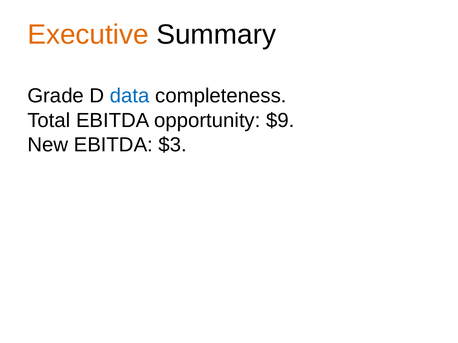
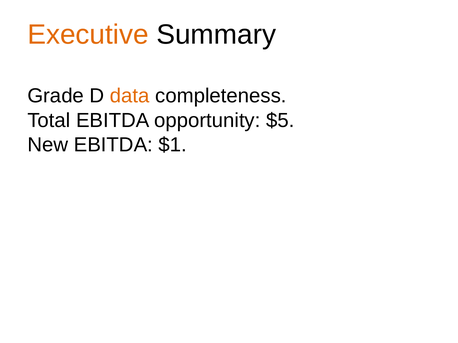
data colour: blue -> orange
$9: $9 -> $5
$3: $3 -> $1
